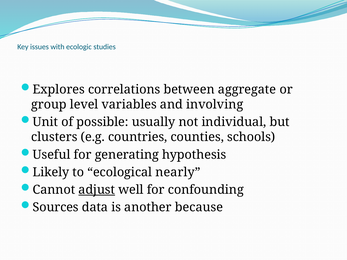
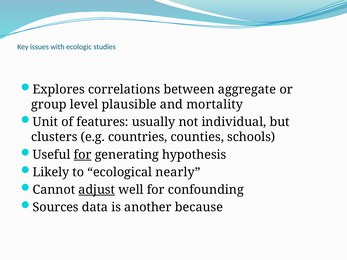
variables: variables -> plausible
involving: involving -> mortality
possible: possible -> features
for at (83, 155) underline: none -> present
